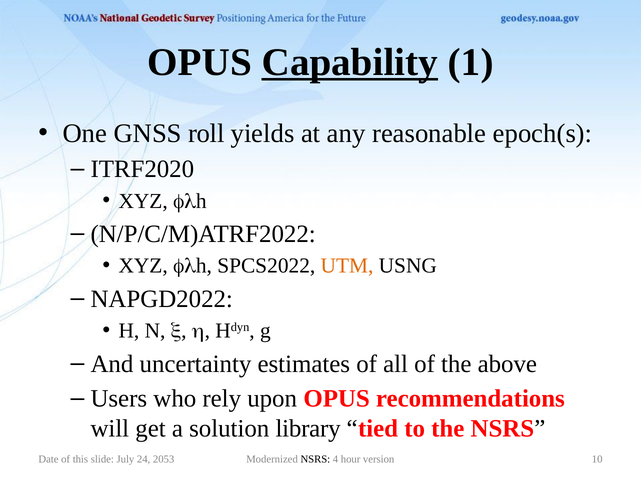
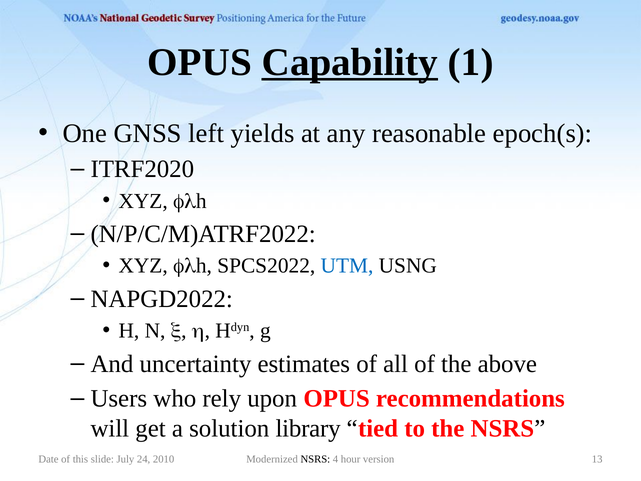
roll: roll -> left
UTM colour: orange -> blue
2053: 2053 -> 2010
10: 10 -> 13
